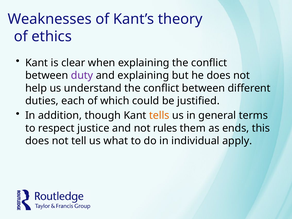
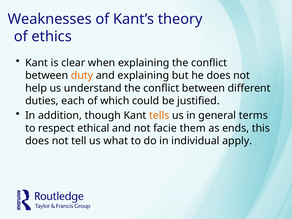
duty colour: purple -> orange
justice: justice -> ethical
rules: rules -> facie
